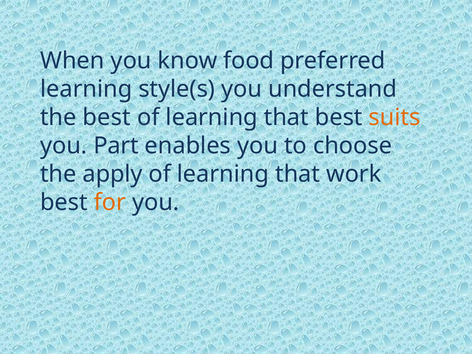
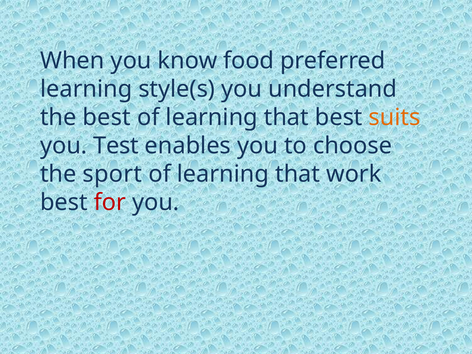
Part: Part -> Test
apply: apply -> sport
for colour: orange -> red
